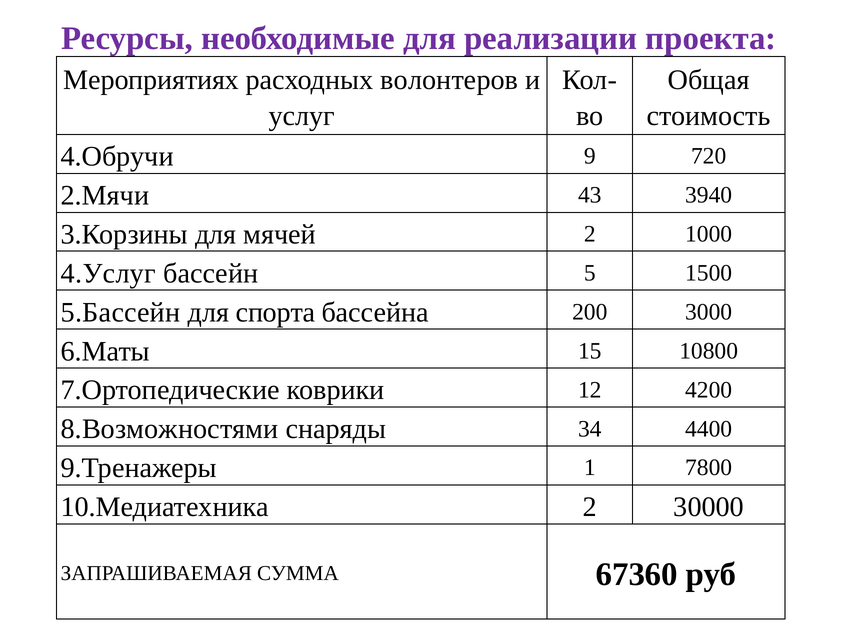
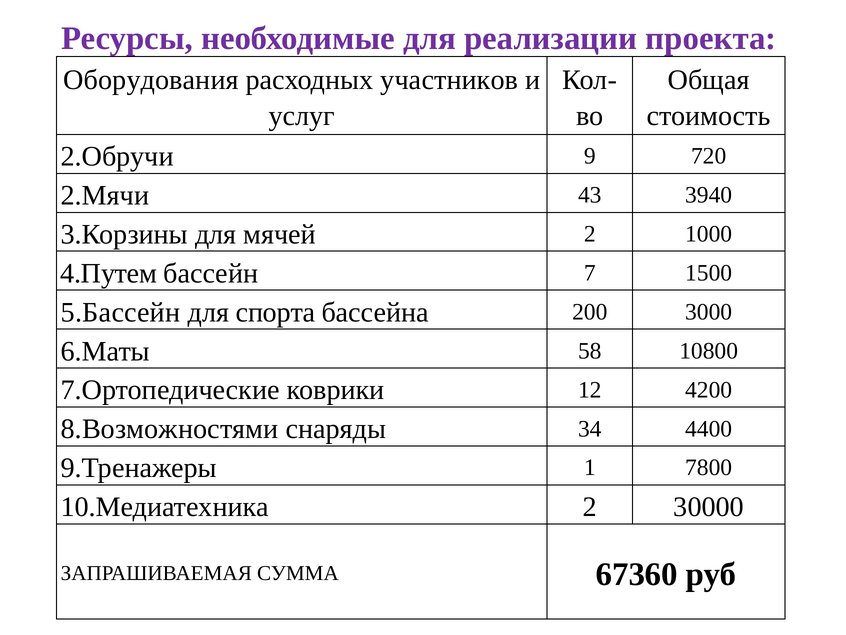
Мероприятиях: Мероприятиях -> Оборудования
волонтеров: волонтеров -> участников
4.Обручи: 4.Обручи -> 2.Обручи
4.Услуг: 4.Услуг -> 4.Путем
5: 5 -> 7
15: 15 -> 58
